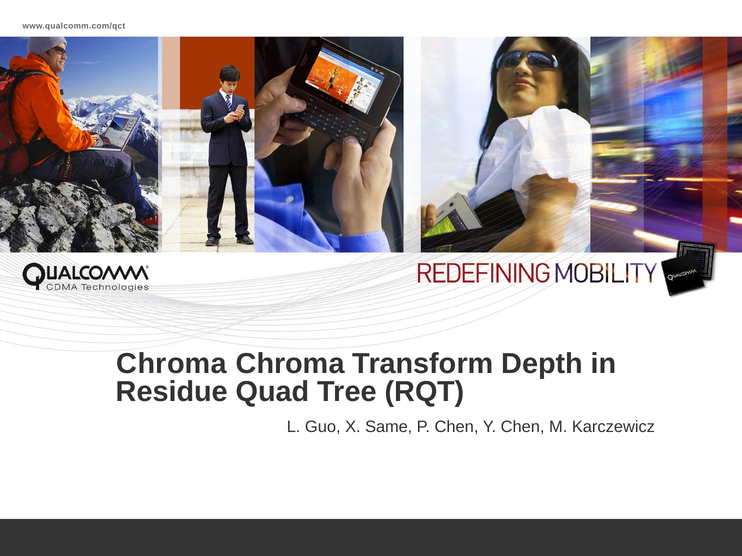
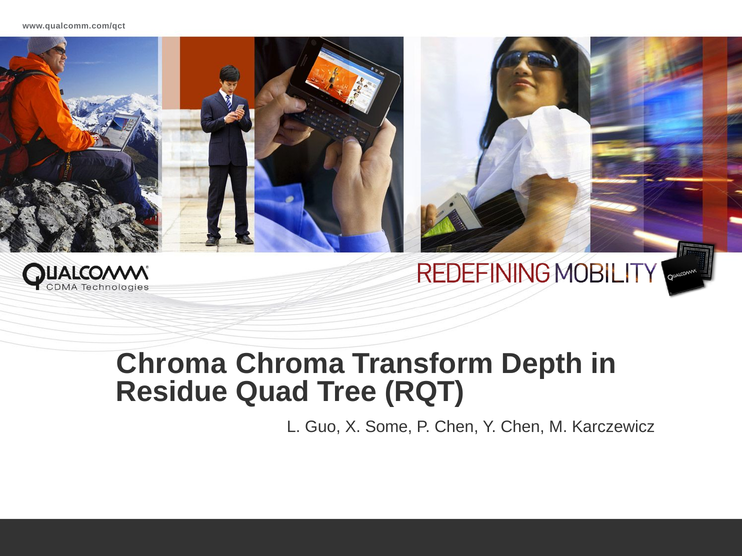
Same: Same -> Some
